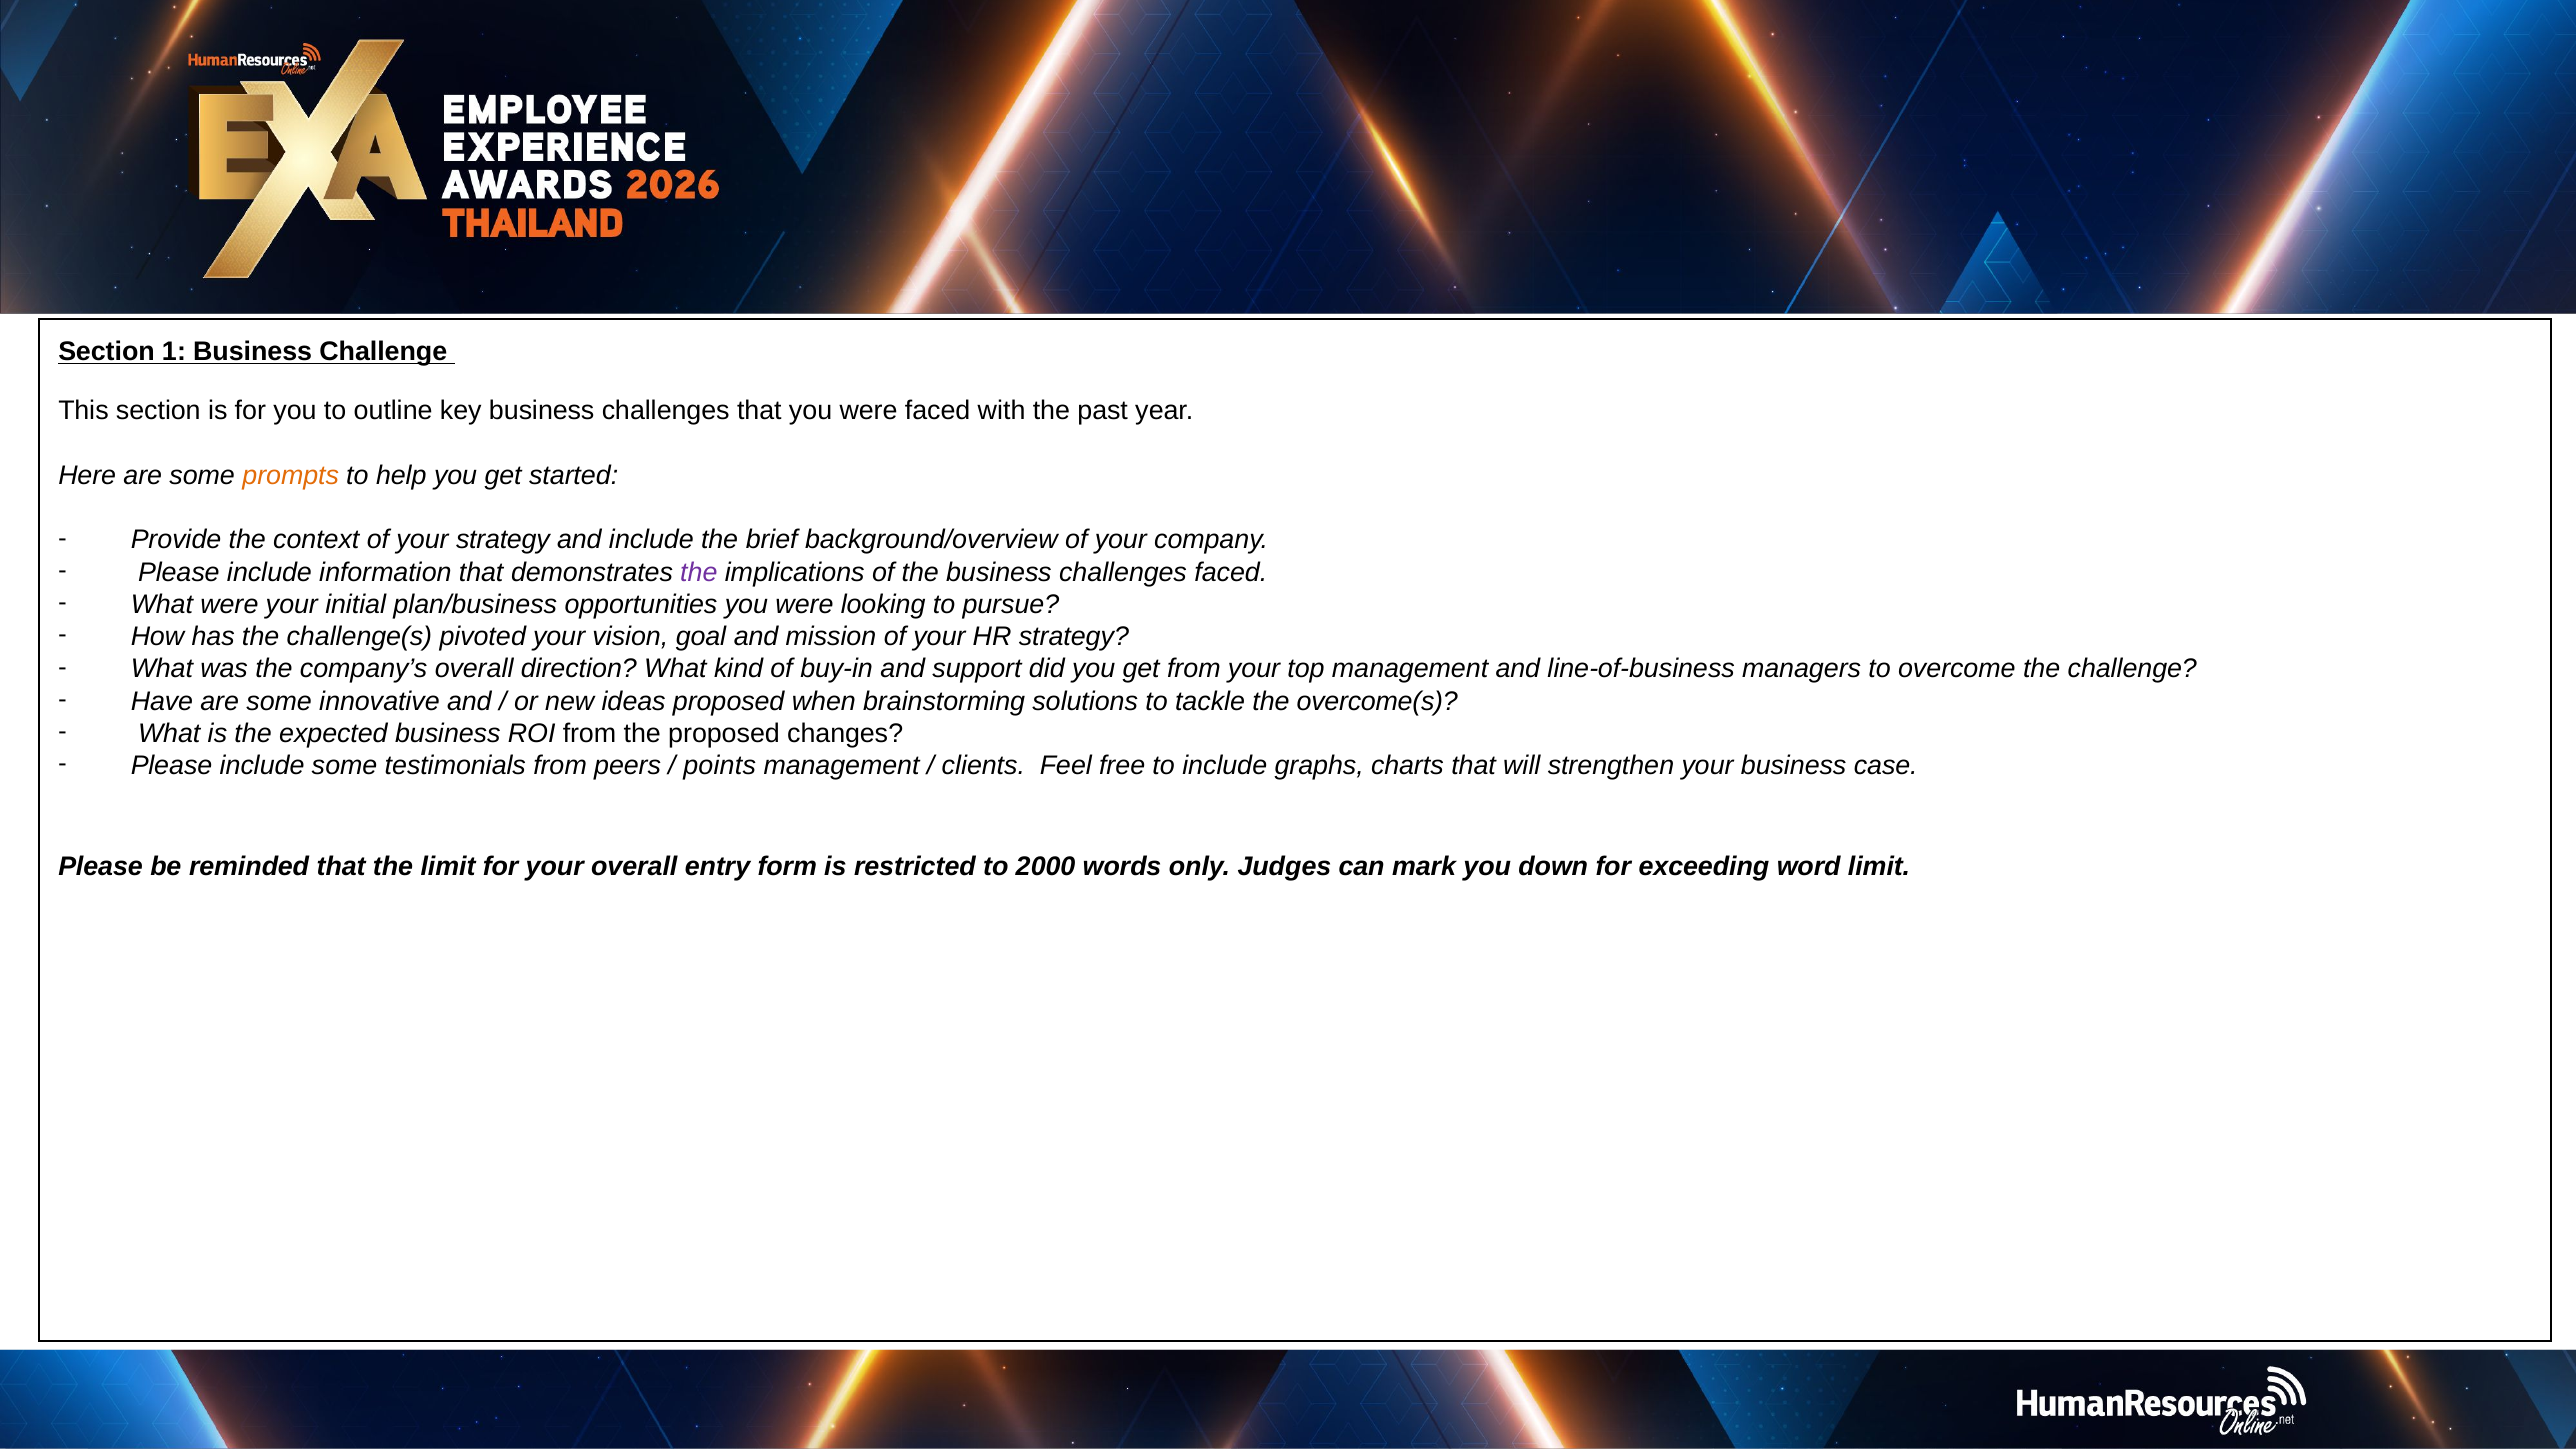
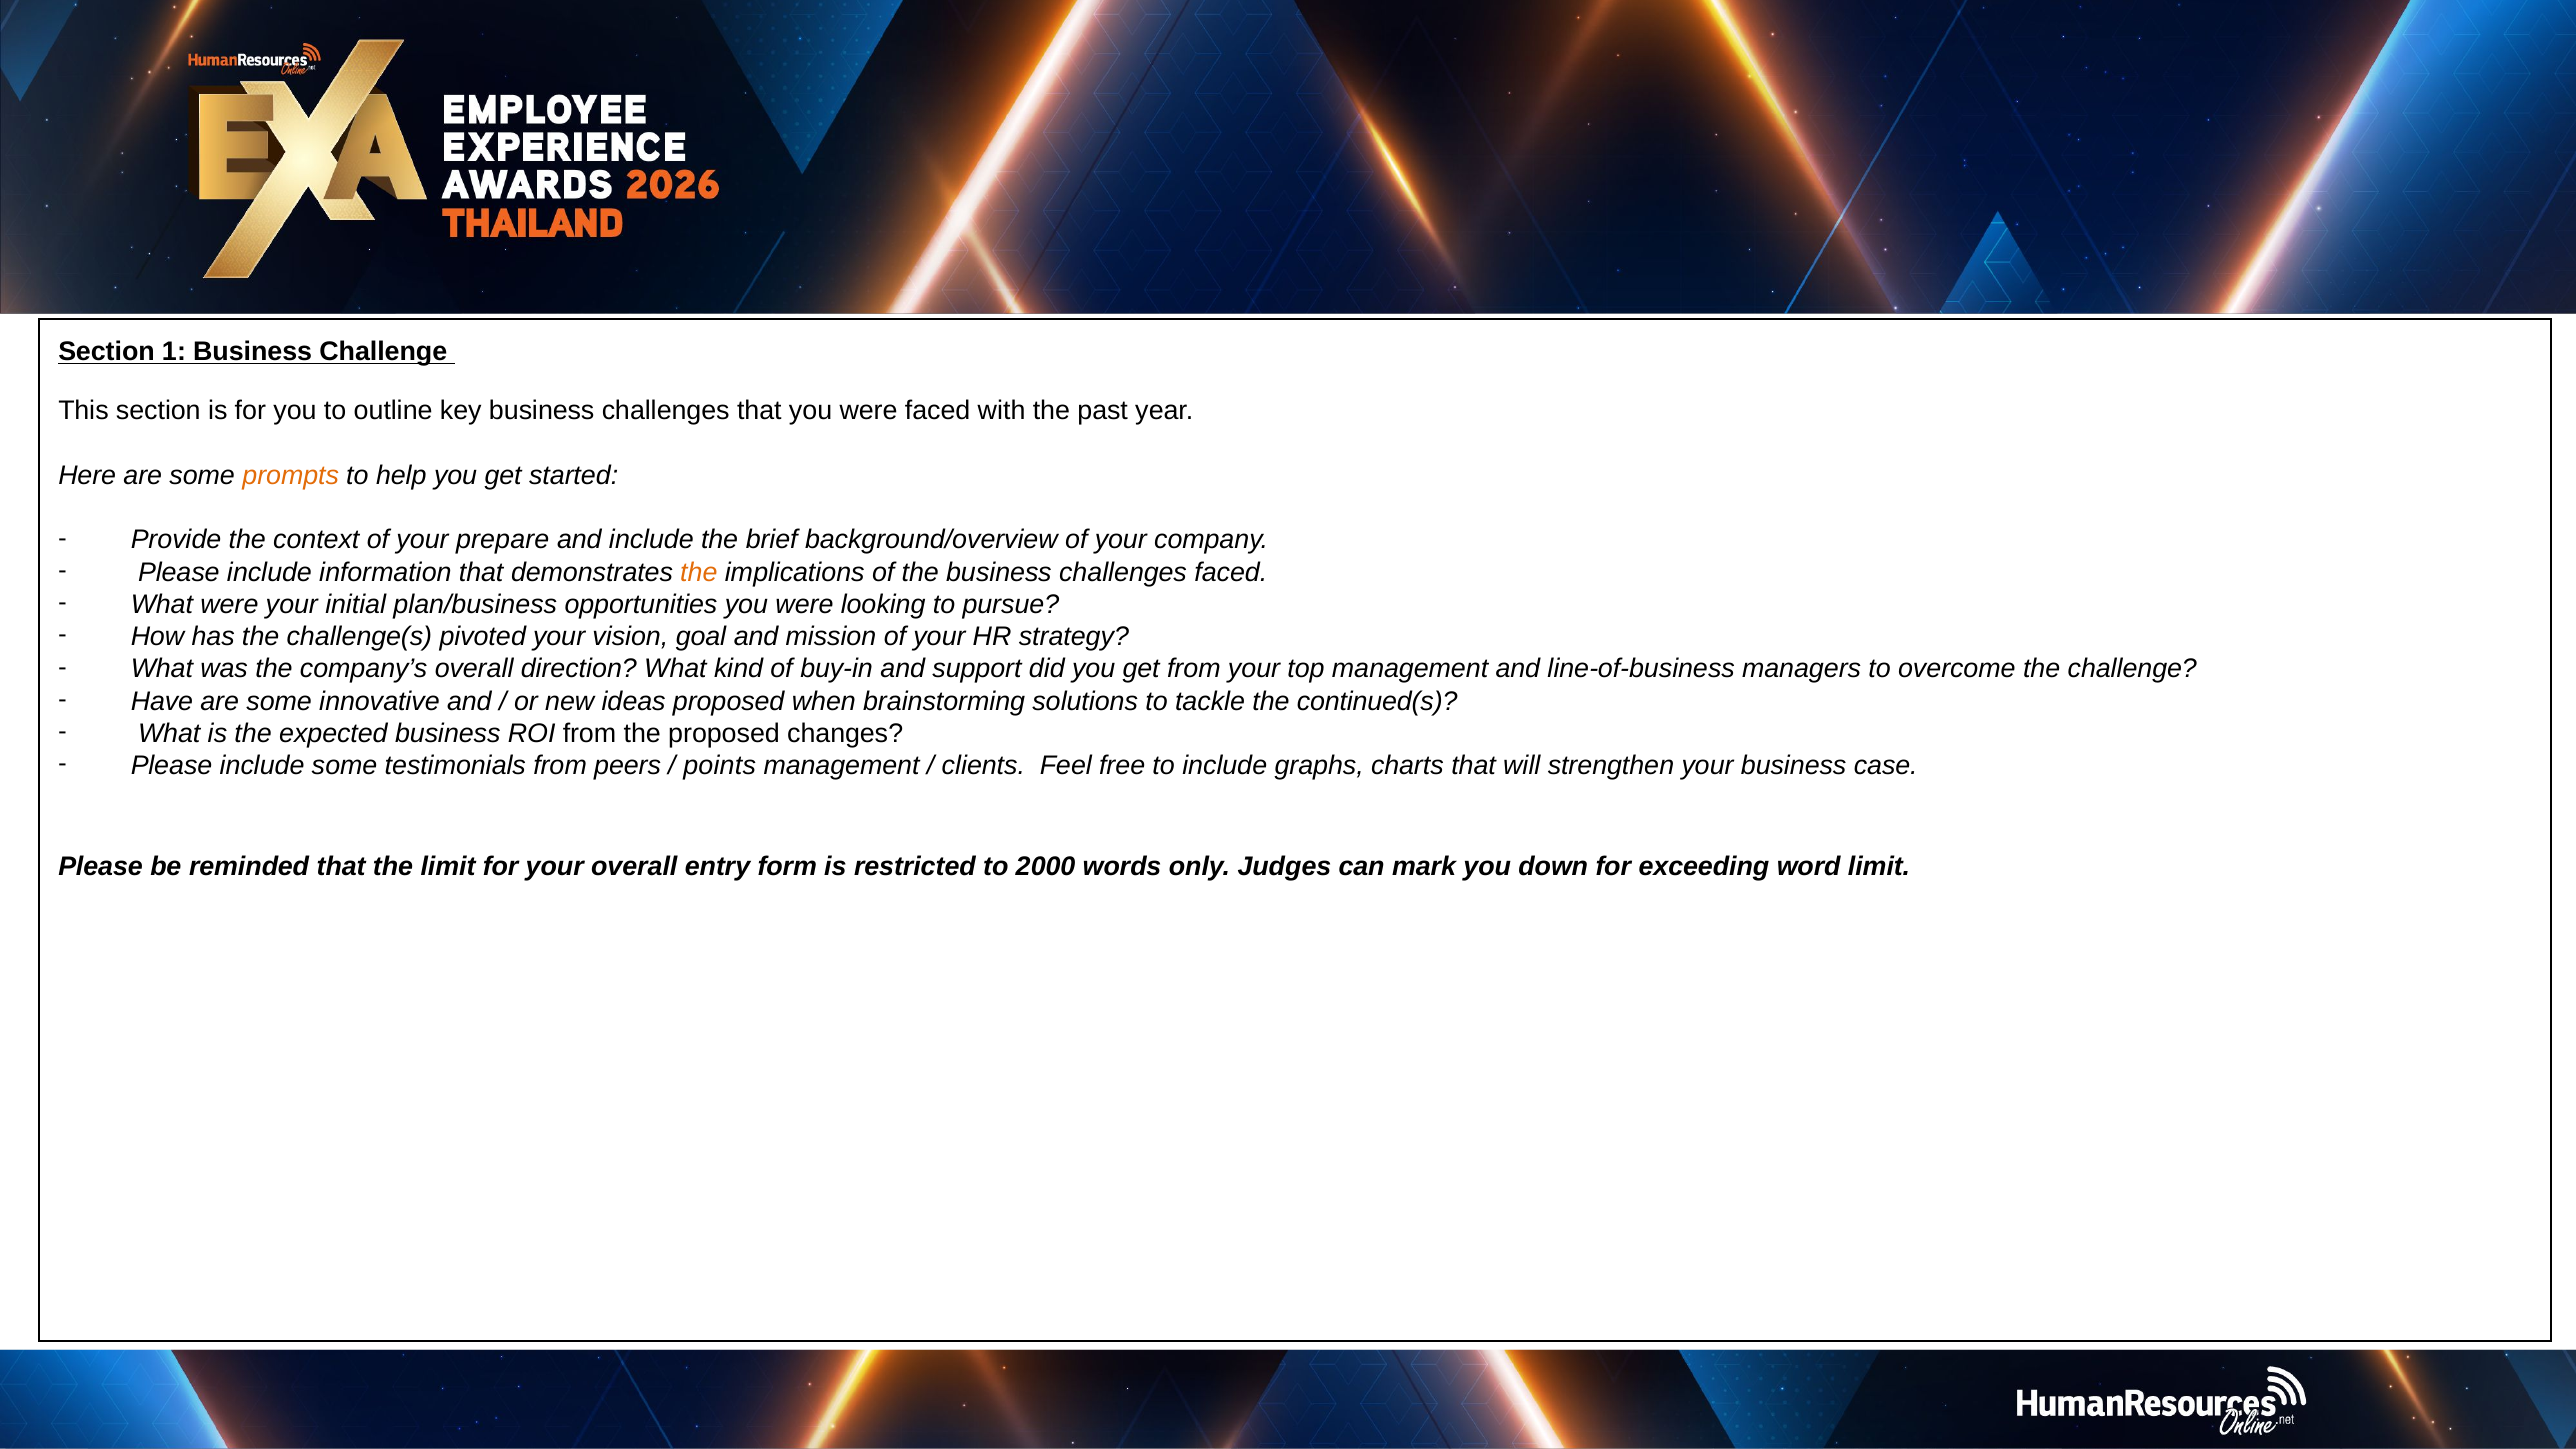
your strategy: strategy -> prepare
the at (699, 572) colour: purple -> orange
overcome(s: overcome(s -> continued(s
